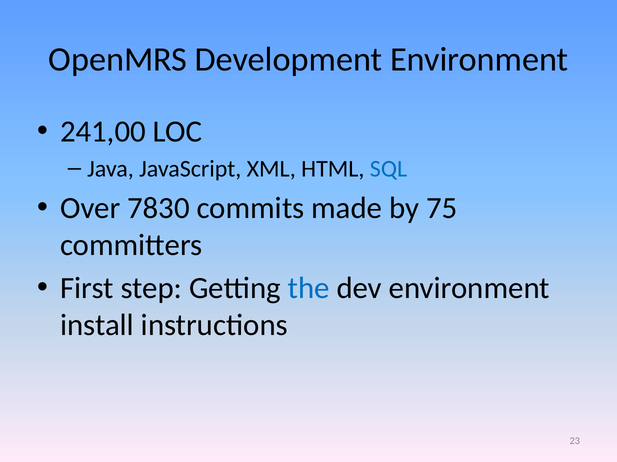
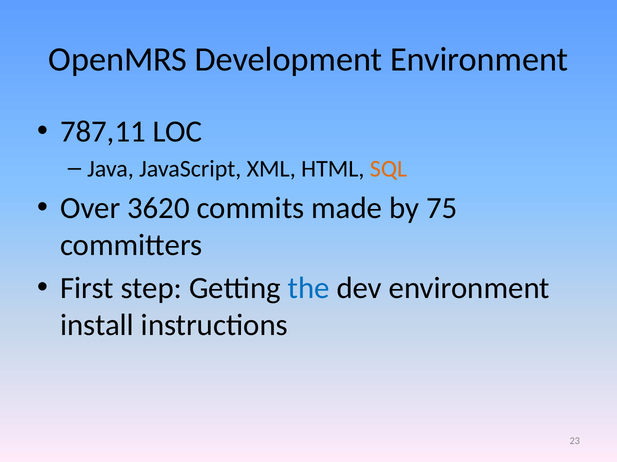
241,00: 241,00 -> 787,11
SQL colour: blue -> orange
7830: 7830 -> 3620
